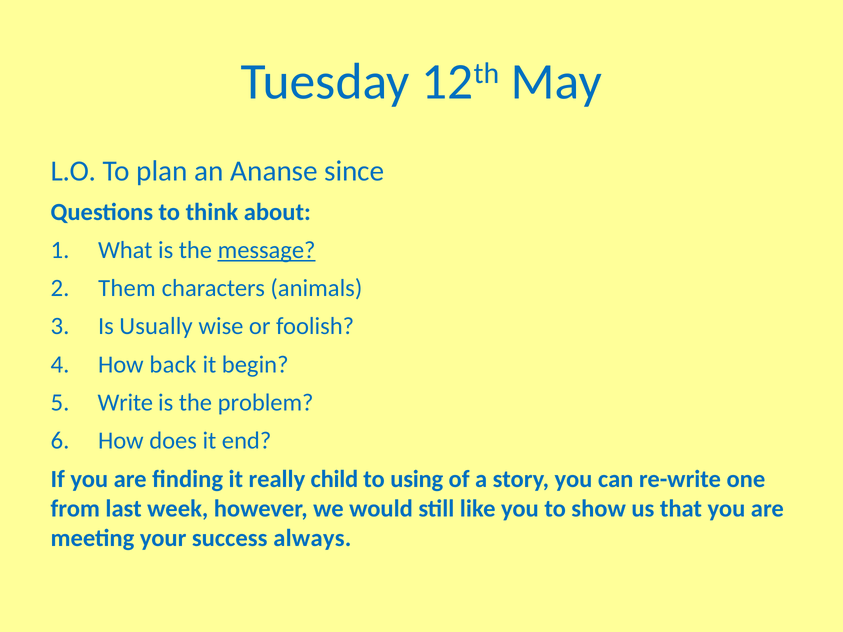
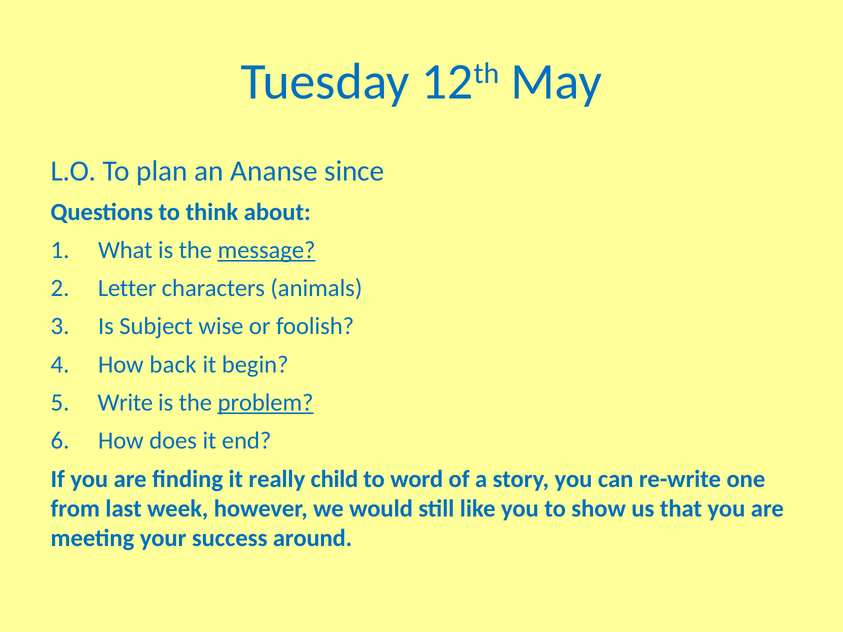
Them: Them -> Letter
Usually: Usually -> Subject
problem underline: none -> present
using: using -> word
always: always -> around
